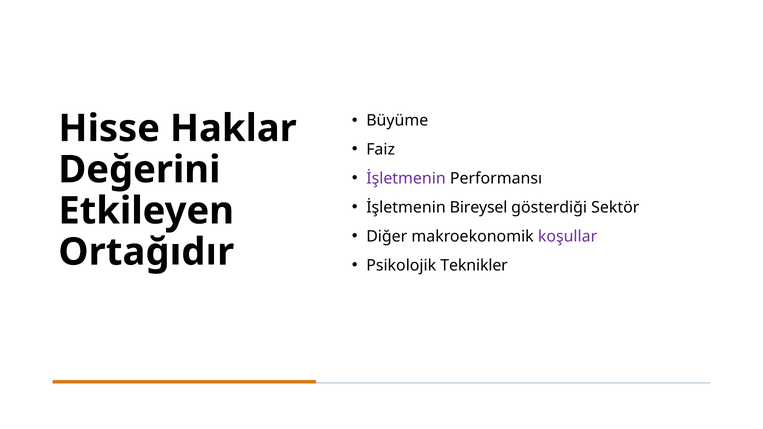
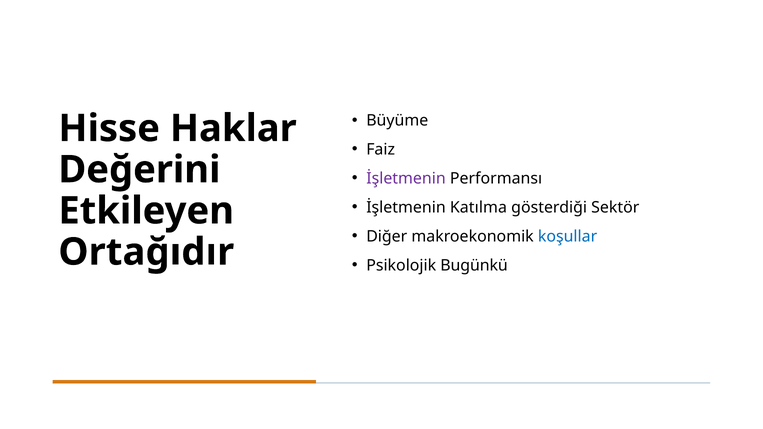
Bireysel: Bireysel -> Katılma
koşullar colour: purple -> blue
Teknikler: Teknikler -> Bugünkü
